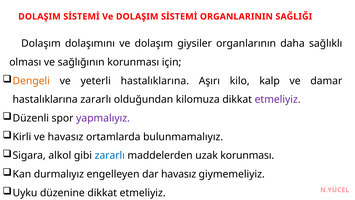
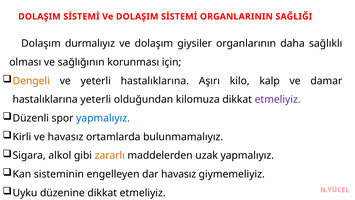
dolaşımını: dolaşımını -> durmalıyız
hastalıklarına zararlı: zararlı -> yeterli
yapmalıyız at (103, 118) colour: purple -> blue
zararlı at (110, 155) colour: blue -> orange
uzak korunması: korunması -> yapmalıyız
durmalıyız: durmalıyız -> sisteminin
